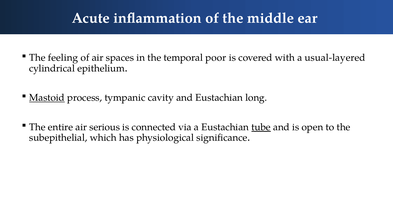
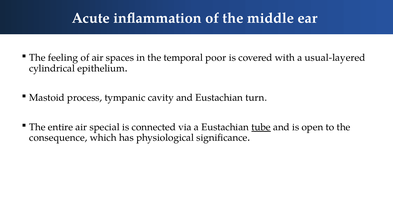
Mastoid underline: present -> none
long: long -> turn
serious: serious -> special
subepithelial: subepithelial -> consequence
